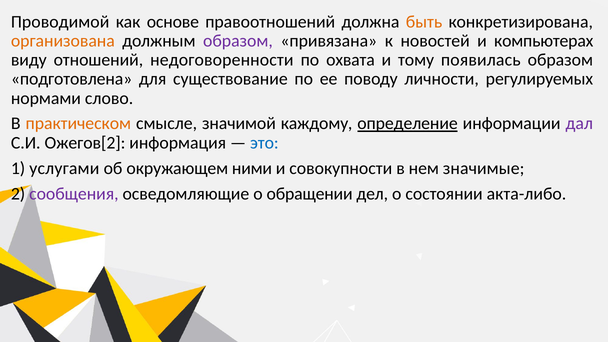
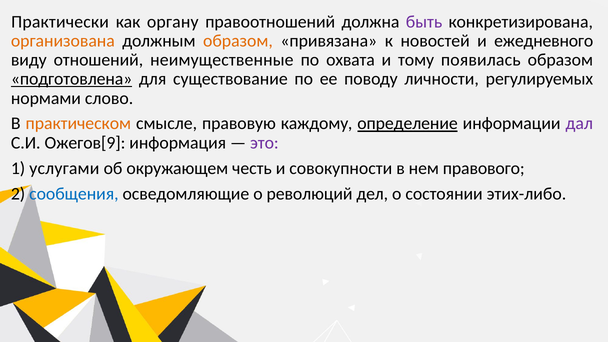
Проводимой: Проводимой -> Практически
основе: основе -> органу
быть colour: orange -> purple
образом at (238, 41) colour: purple -> orange
компьютерах: компьютерах -> ежедневного
недоговоренности: недоговоренности -> неимущественные
подготовлена underline: none -> present
значимой: значимой -> правовую
Ожегов[2: Ожегов[2 -> Ожегов[9
это colour: blue -> purple
ними: ними -> честь
значимые: значимые -> правового
сообщения colour: purple -> blue
обращении: обращении -> революций
акта-либо: акта-либо -> этих-либо
